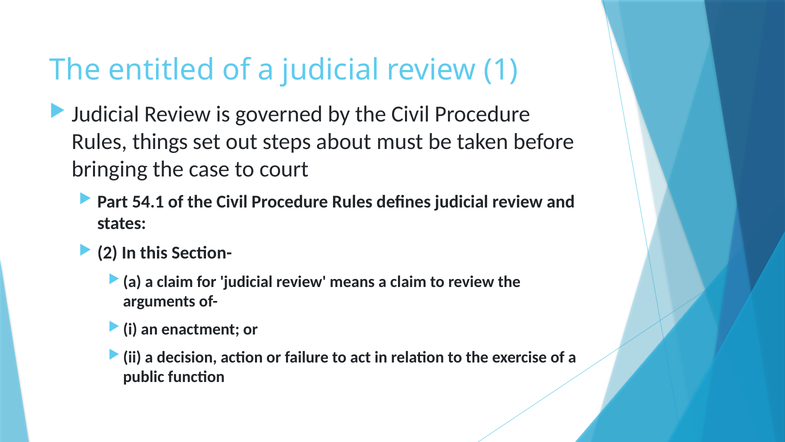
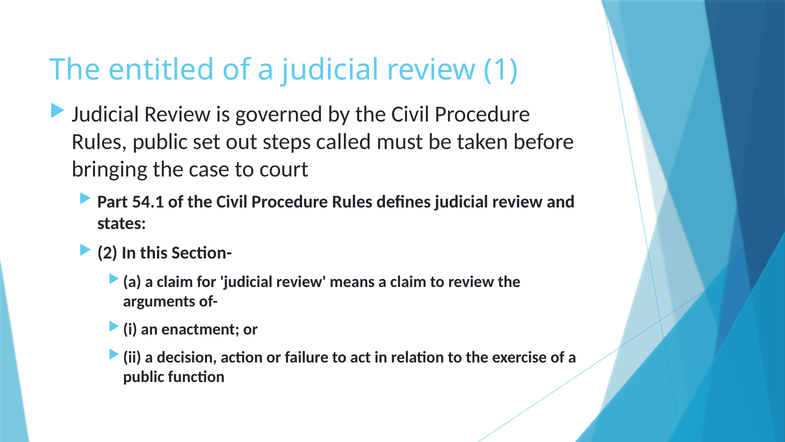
Rules things: things -> public
about: about -> called
